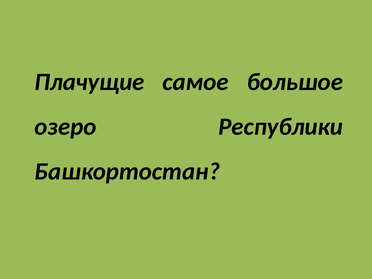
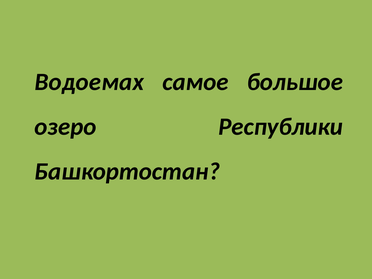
Плачущие: Плачущие -> Водоемах
